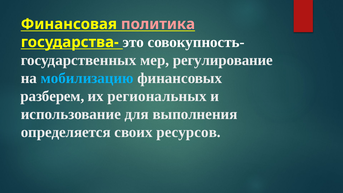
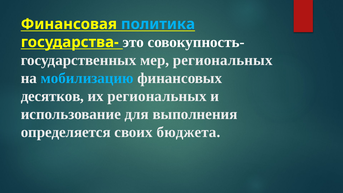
политика colour: pink -> light blue
мер регулирование: регулирование -> региональных
разберем: разберем -> десятков
ресурсов: ресурсов -> бюджета
